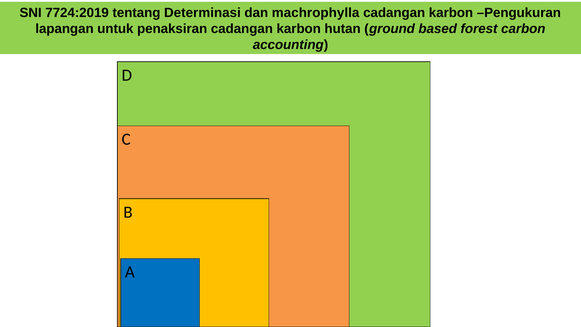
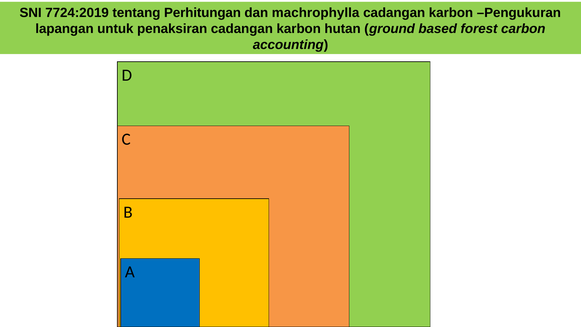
Determinasi: Determinasi -> Perhitungan
